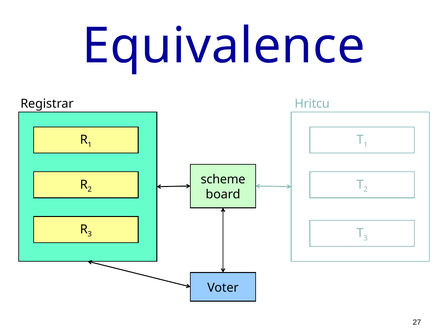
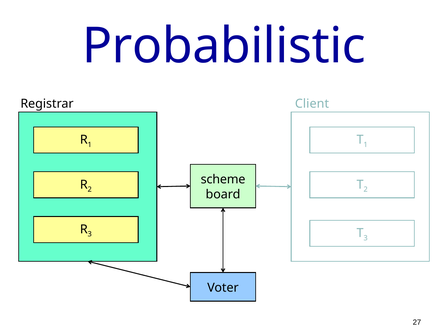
Equivalence: Equivalence -> Probabilistic
Hritcu: Hritcu -> Client
